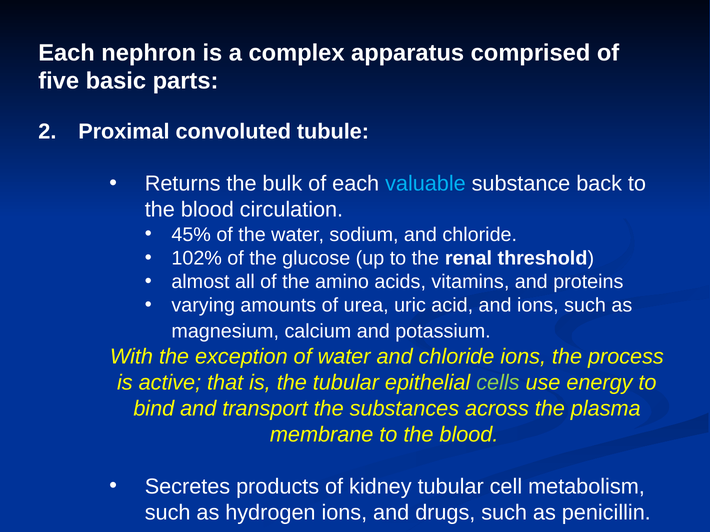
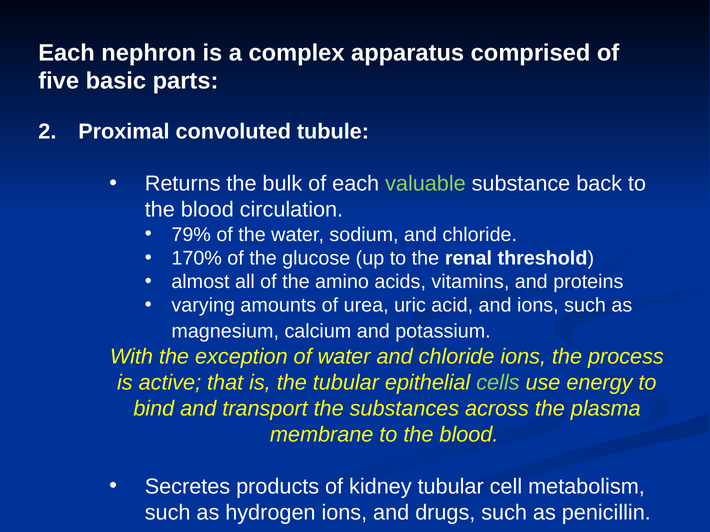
valuable colour: light blue -> light green
45%: 45% -> 79%
102%: 102% -> 170%
